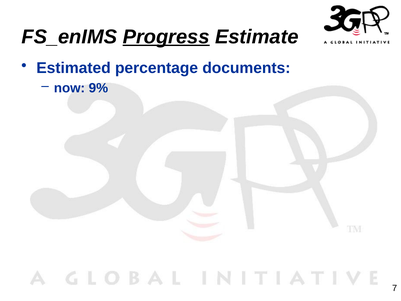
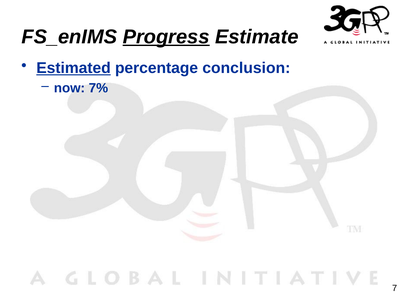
Estimated underline: none -> present
documents: documents -> conclusion
9%: 9% -> 7%
